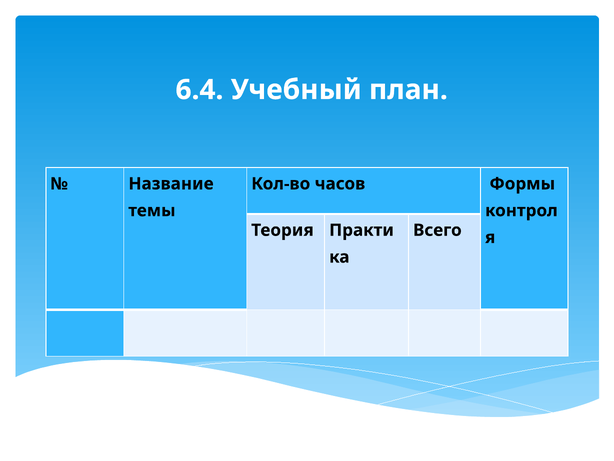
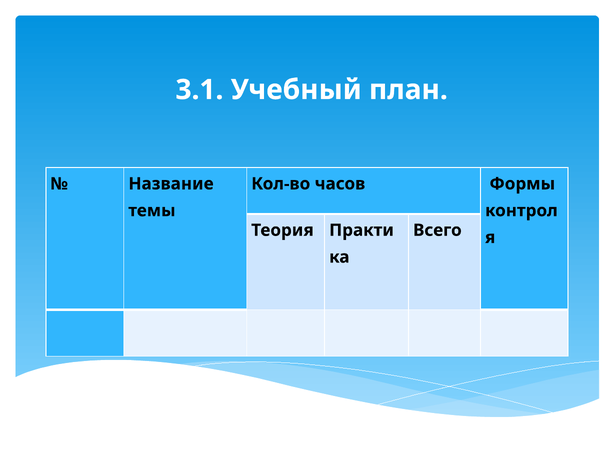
6.4: 6.4 -> 3.1
